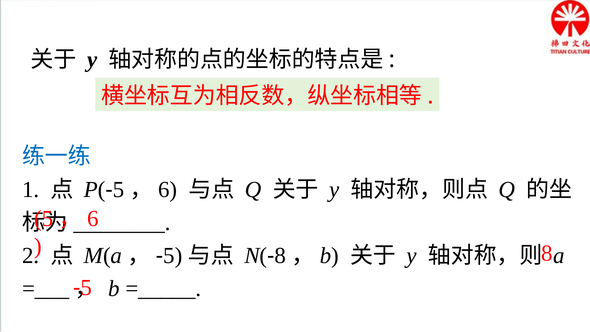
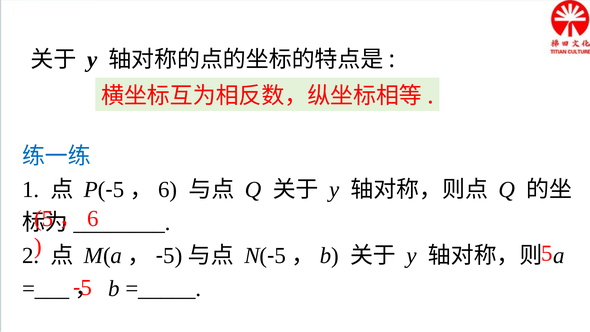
8 at (547, 253): 8 -> 5
8 at (280, 256): 8 -> 5
